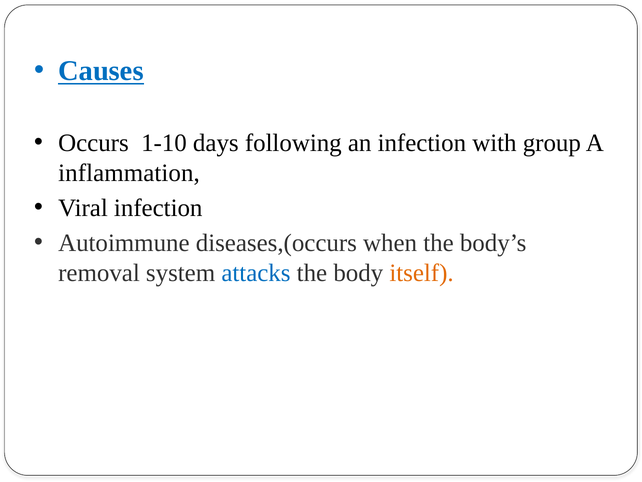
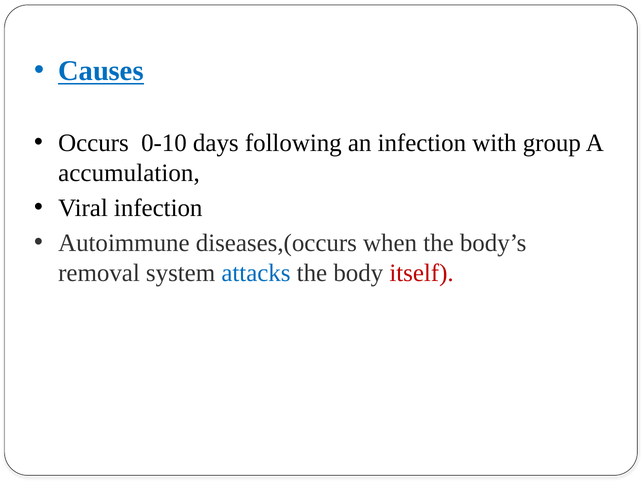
1-10: 1-10 -> 0-10
inflammation: inflammation -> accumulation
itself colour: orange -> red
